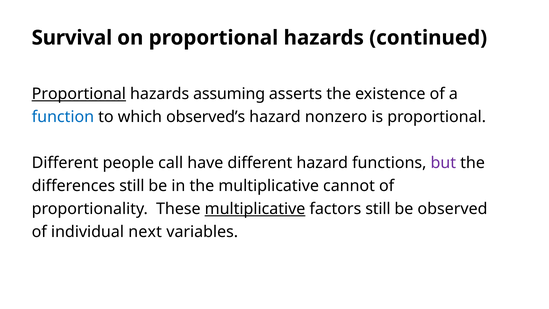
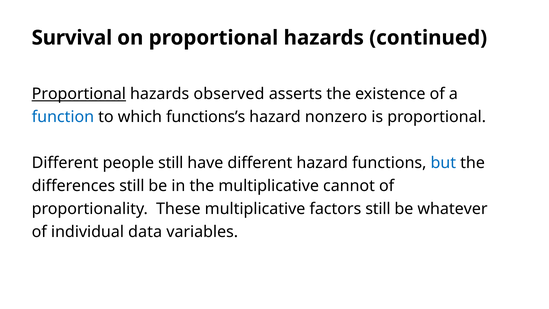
assuming: assuming -> observed
observed’s: observed’s -> functions’s
people call: call -> still
but colour: purple -> blue
multiplicative at (255, 209) underline: present -> none
observed: observed -> whatever
next: next -> data
